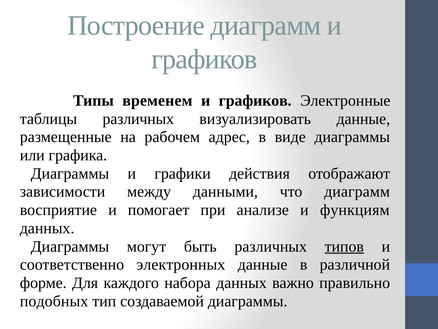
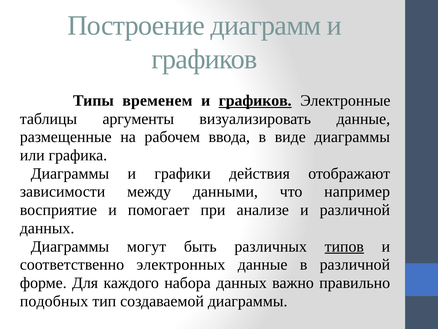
графиков at (255, 100) underline: none -> present
таблицы различных: различных -> аргументы
адрес: адрес -> ввода
что диаграмм: диаграмм -> например
и функциям: функциям -> различной
